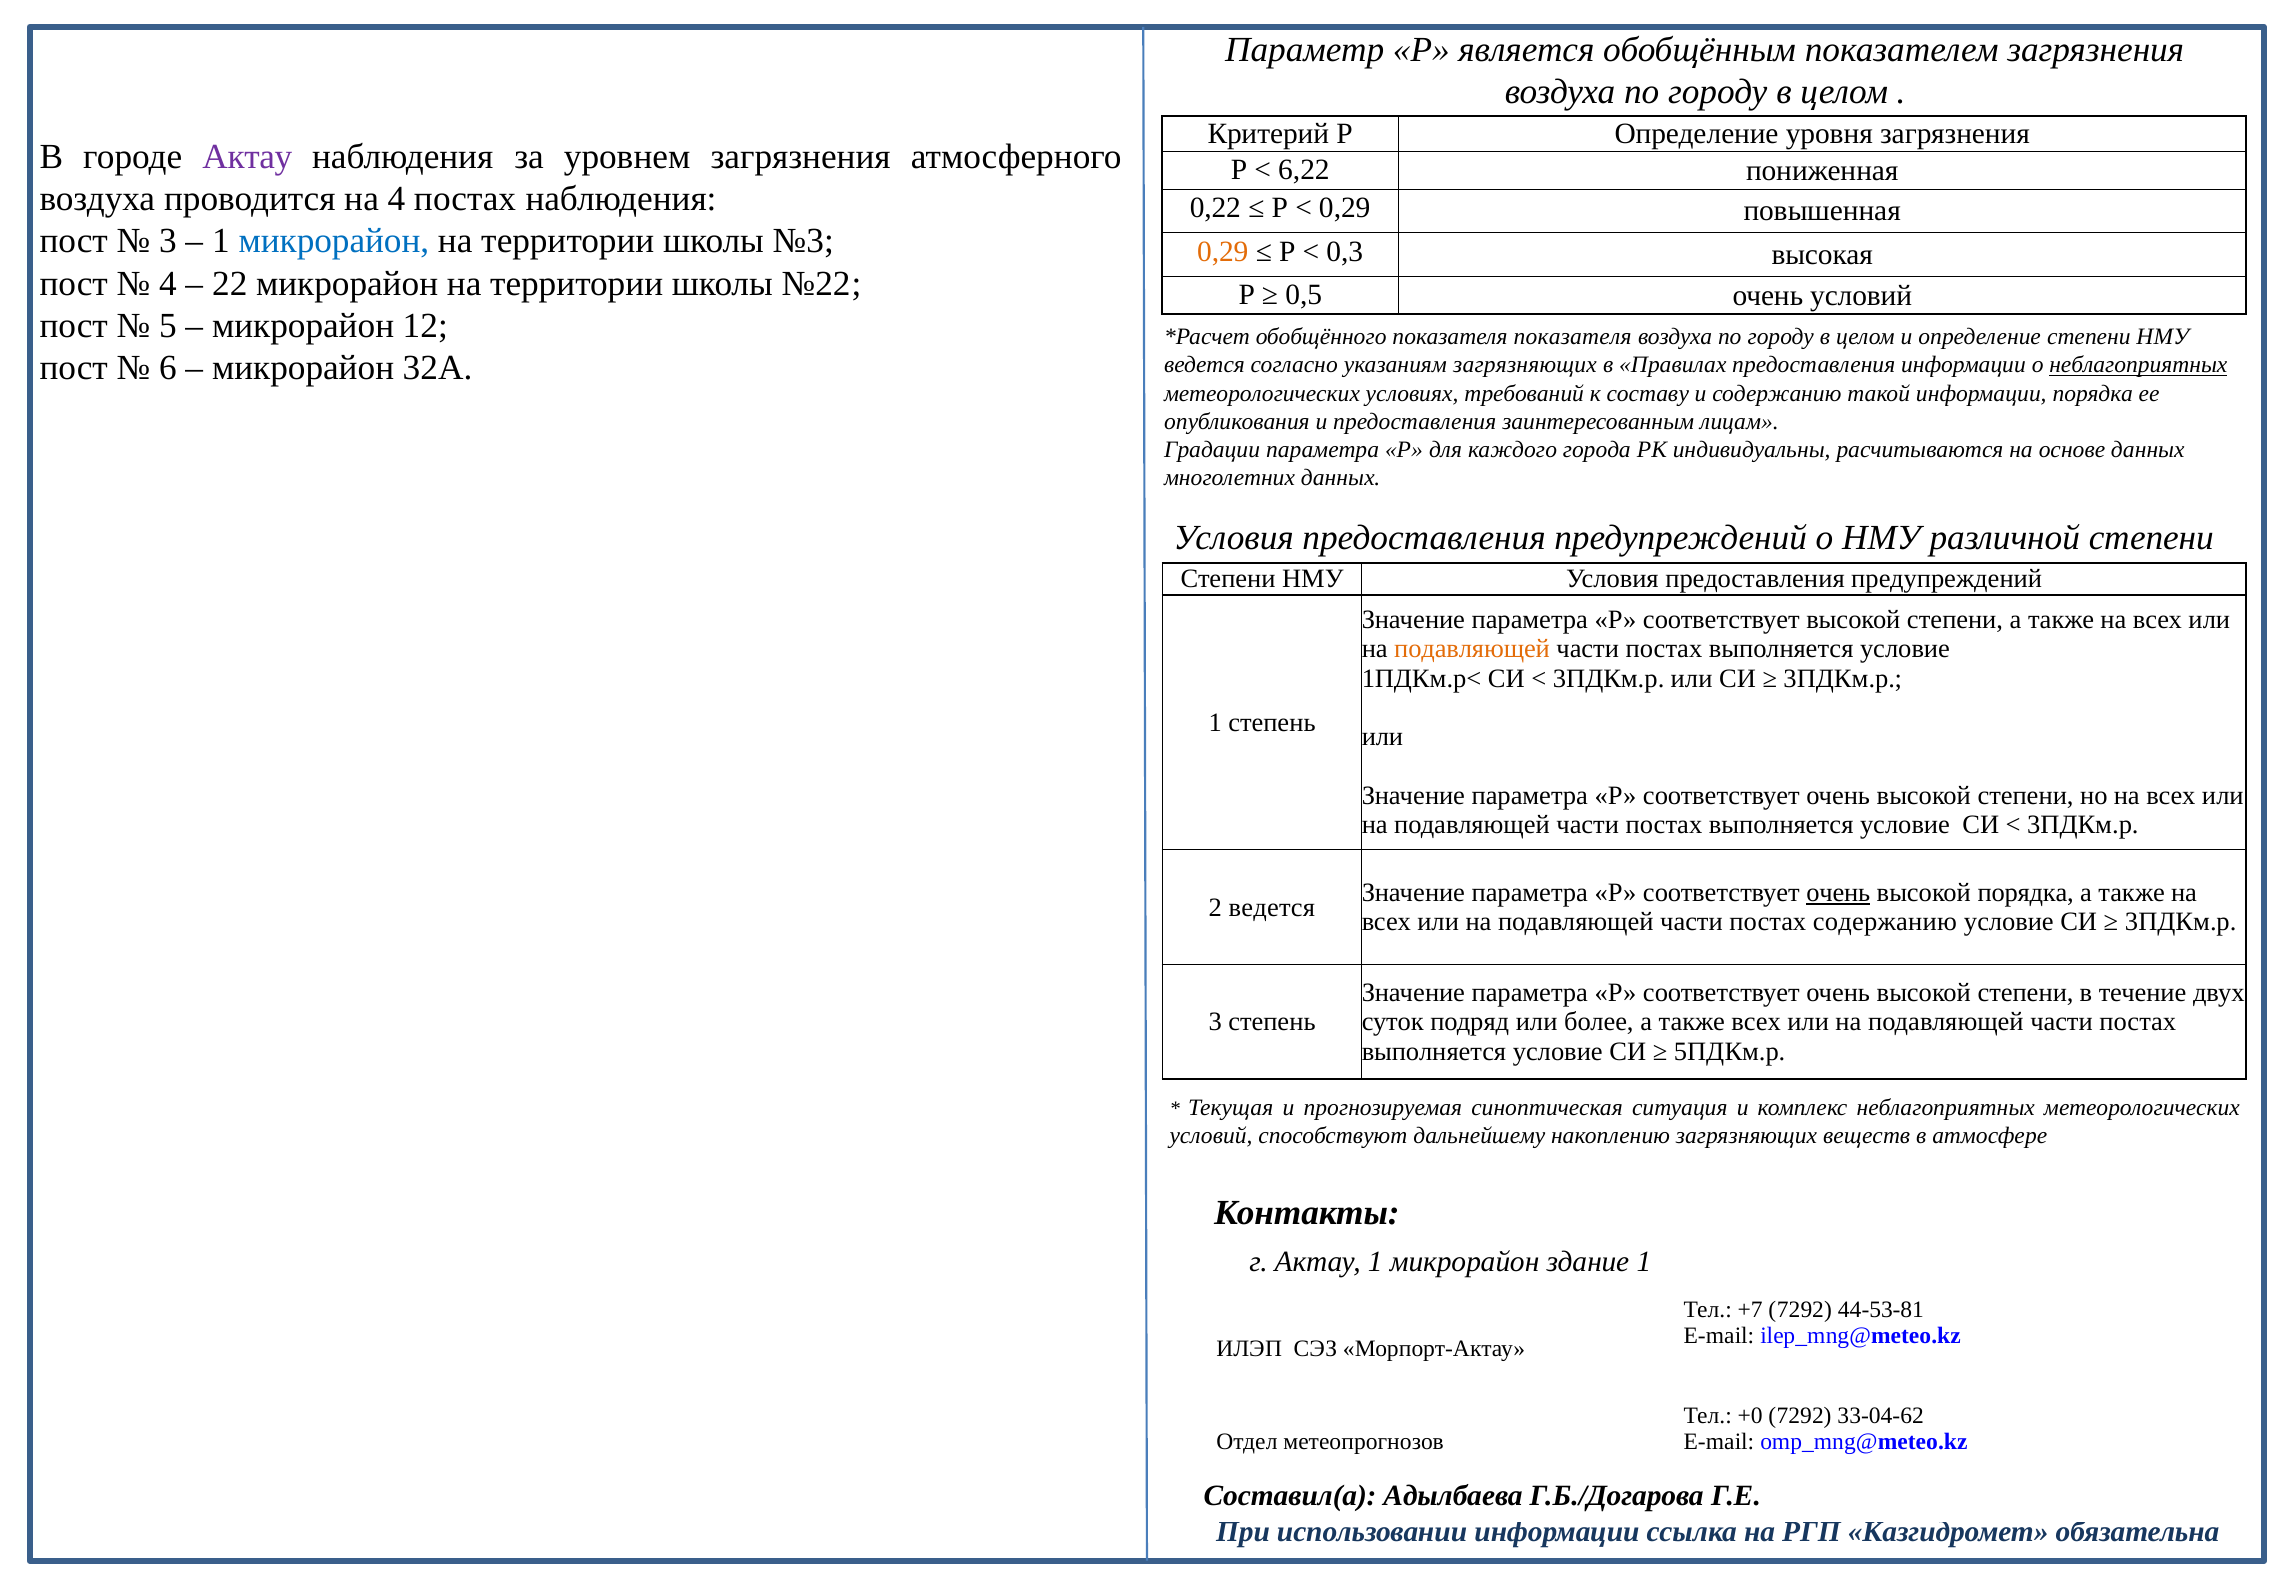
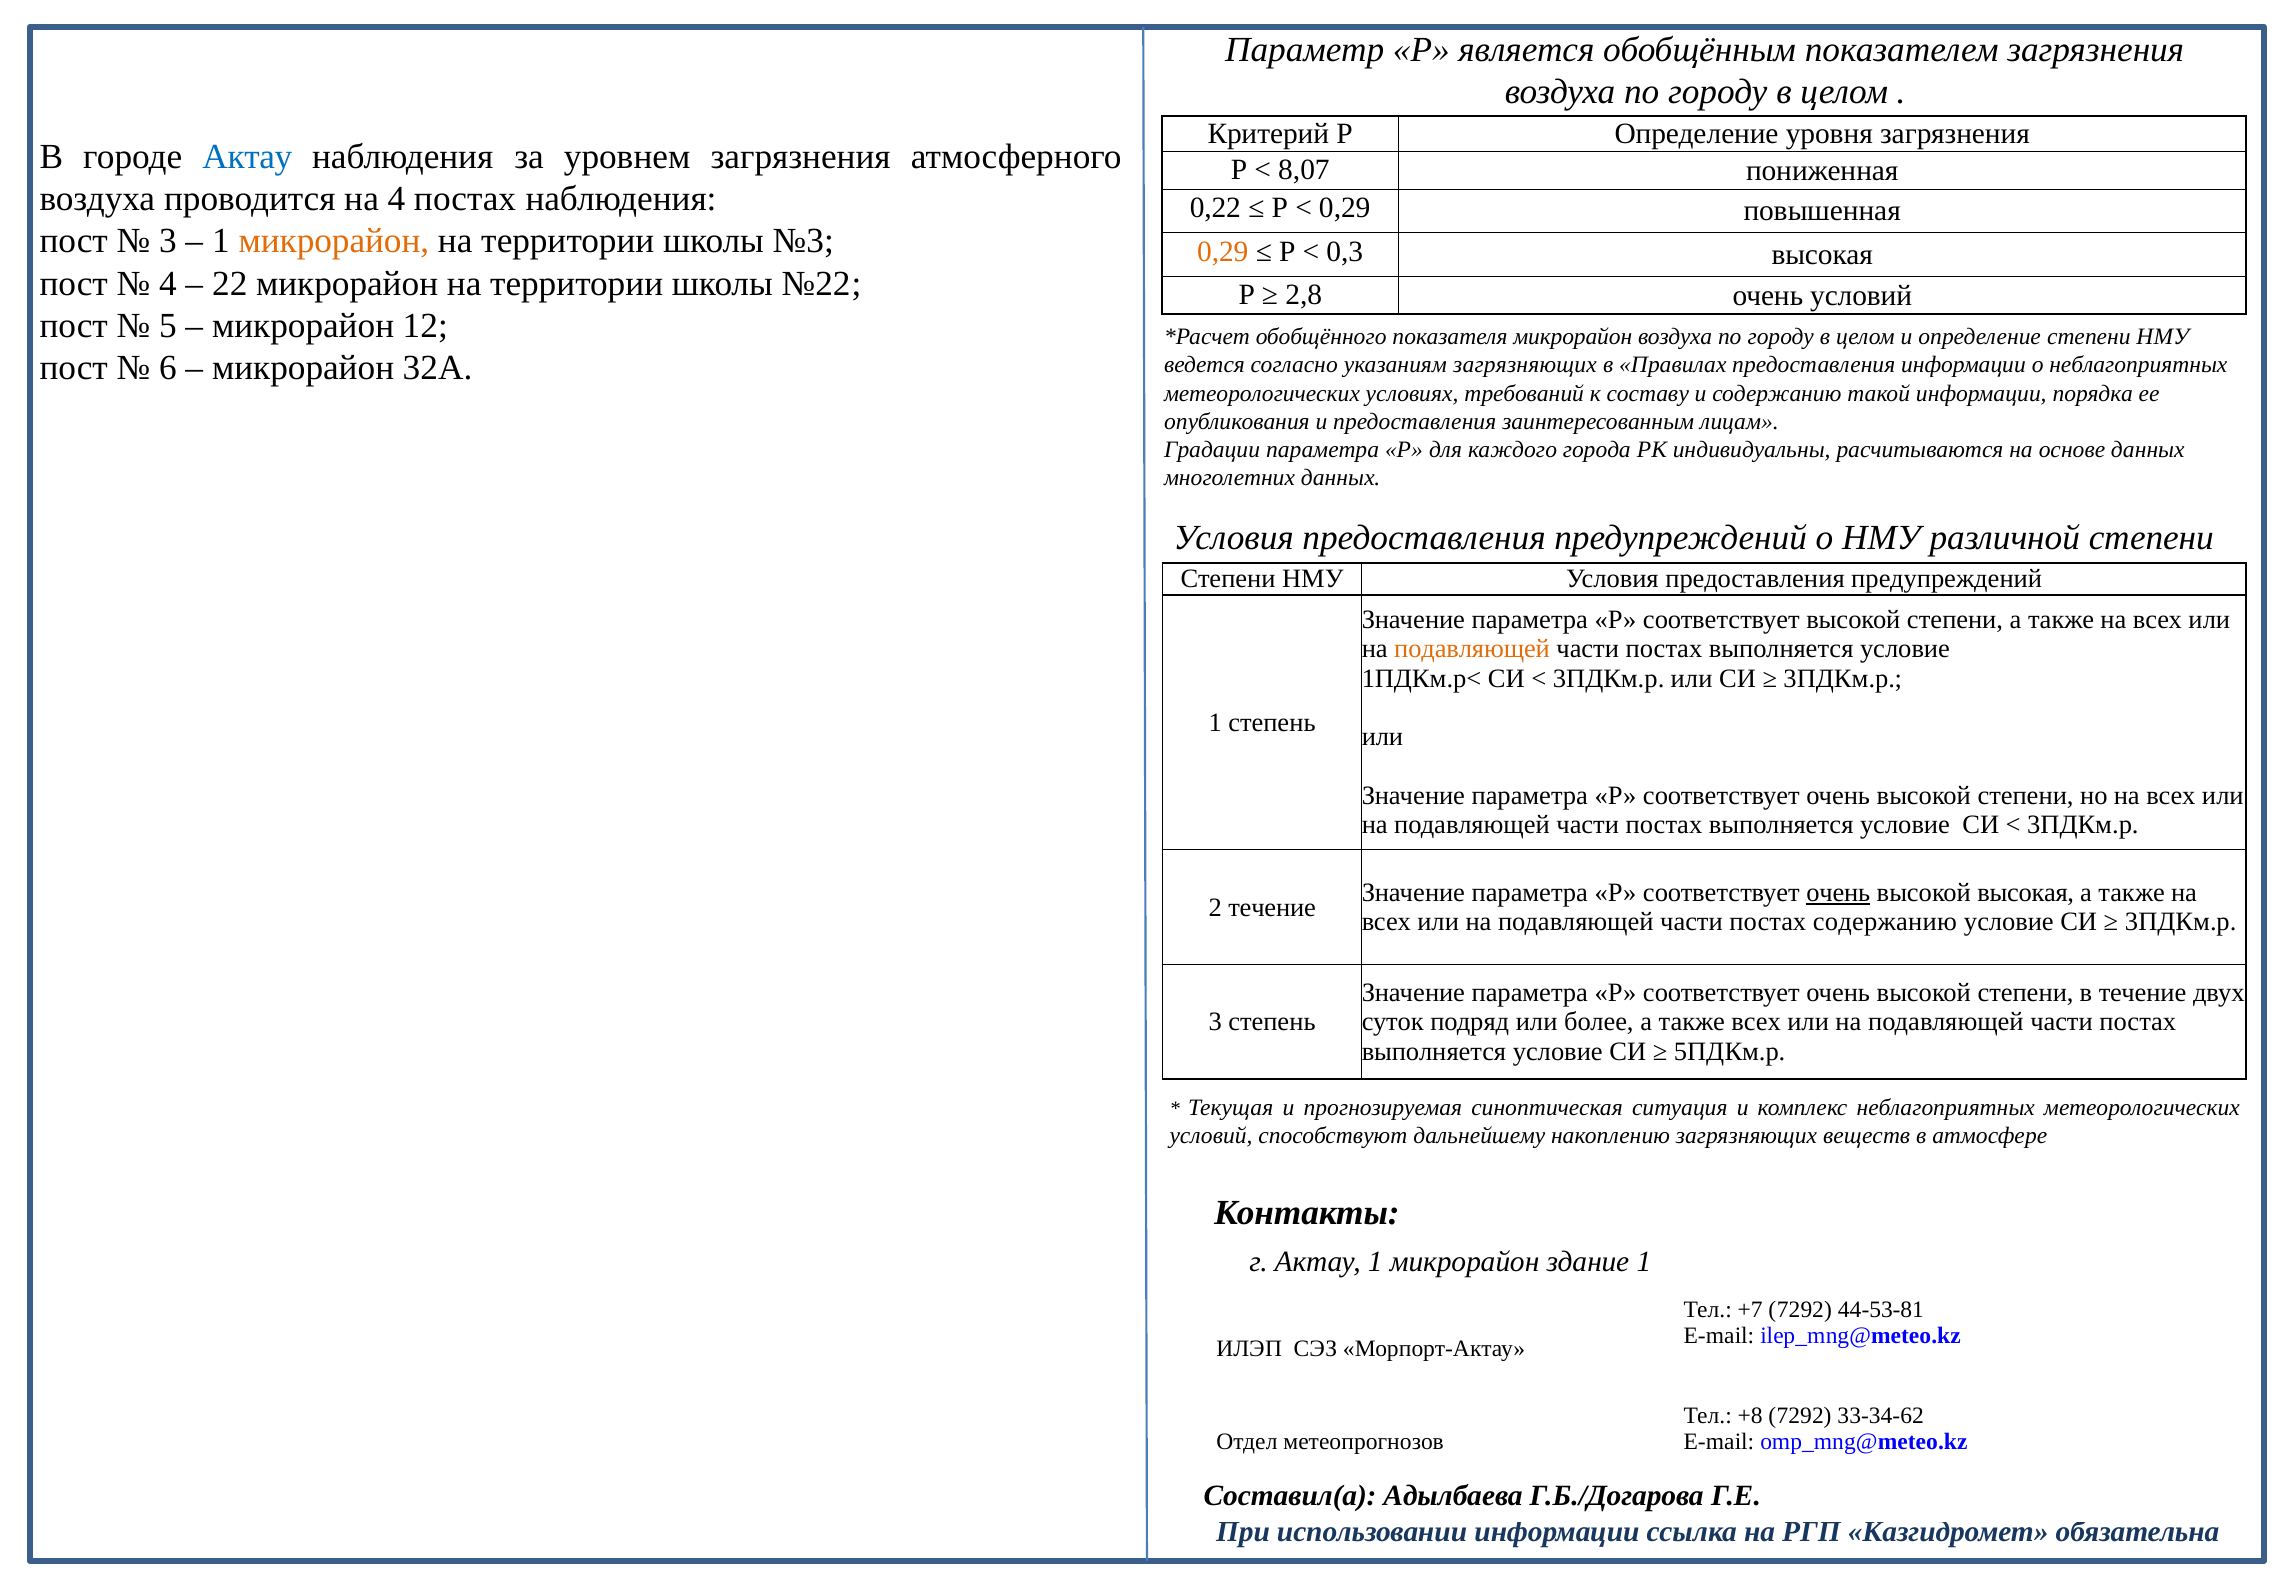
Актау at (247, 157) colour: purple -> blue
6,22: 6,22 -> 8,07
микрорайон at (334, 241) colour: blue -> orange
0,5: 0,5 -> 2,8
показателя показателя: показателя -> микрорайон
неблагоприятных at (2138, 365) underline: present -> none
высокой порядка: порядка -> высокая
2 ведется: ведется -> течение
+0: +0 -> +8
33-04-62: 33-04-62 -> 33-34-62
